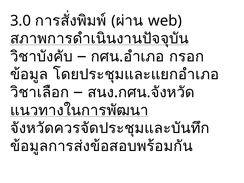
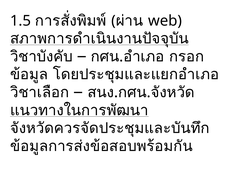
3.0: 3.0 -> 1.5
